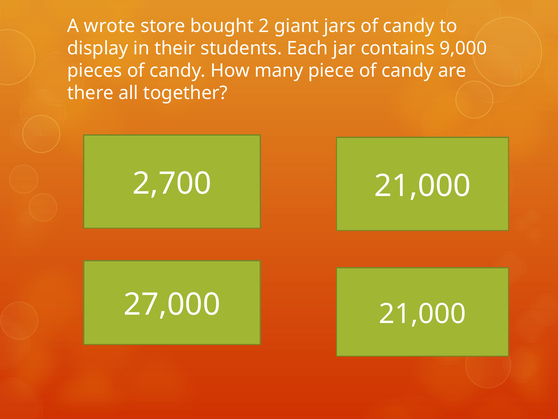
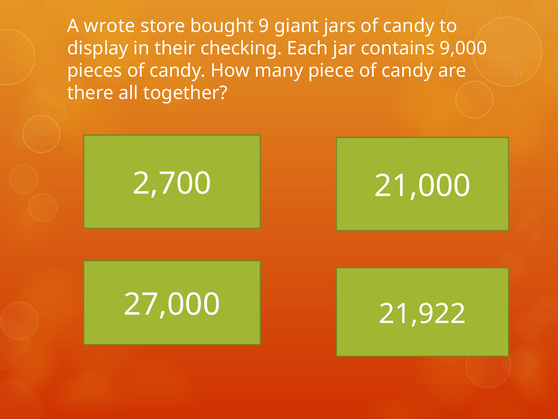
2: 2 -> 9
students: students -> checking
27,000 21,000: 21,000 -> 21,922
